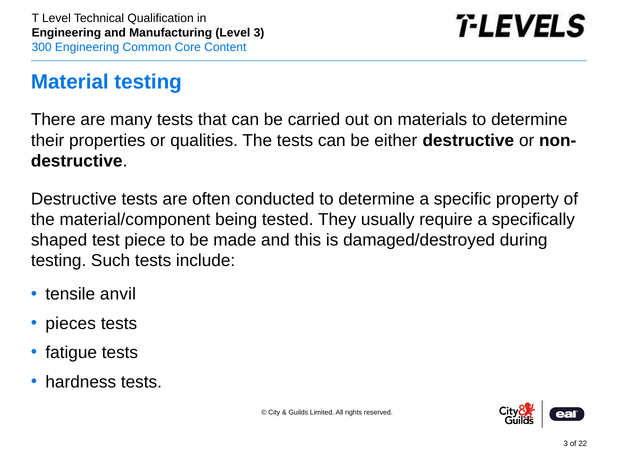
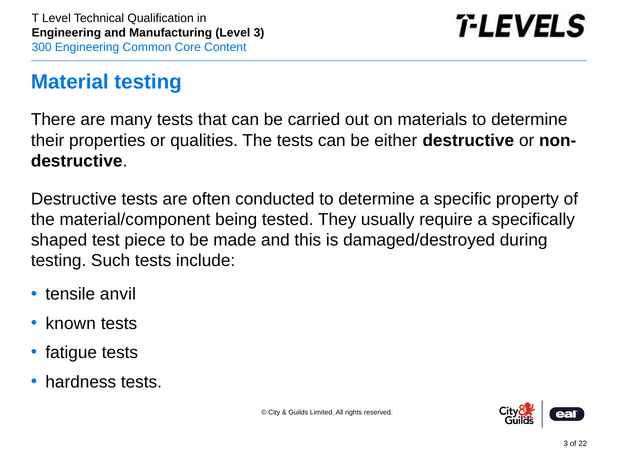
pieces: pieces -> known
